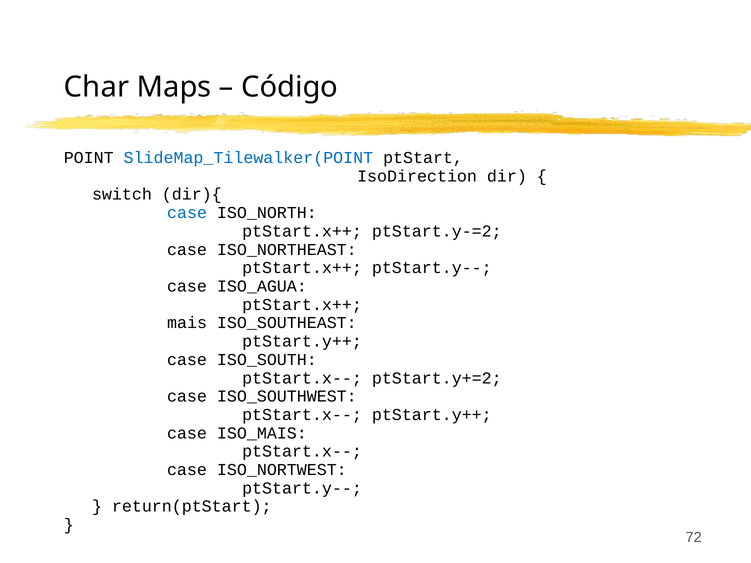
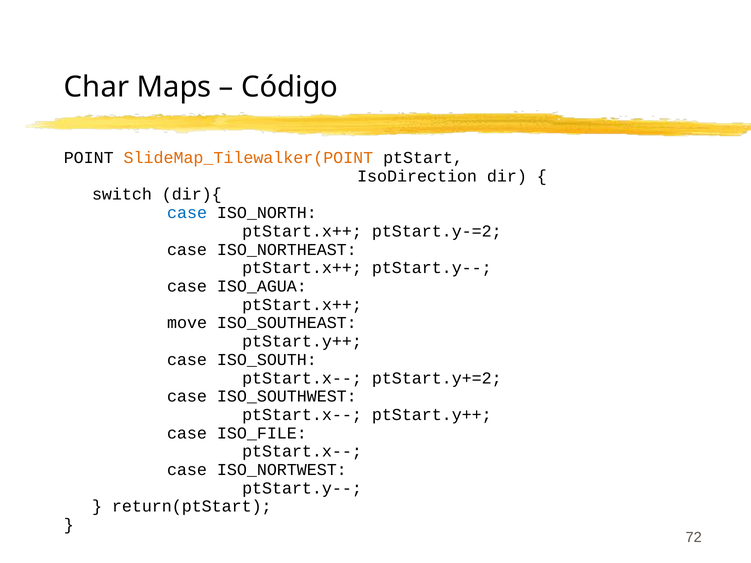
SlideMap_Tilewalker(POINT colour: blue -> orange
mais: mais -> move
ISO_MAIS: ISO_MAIS -> ISO_FILE
